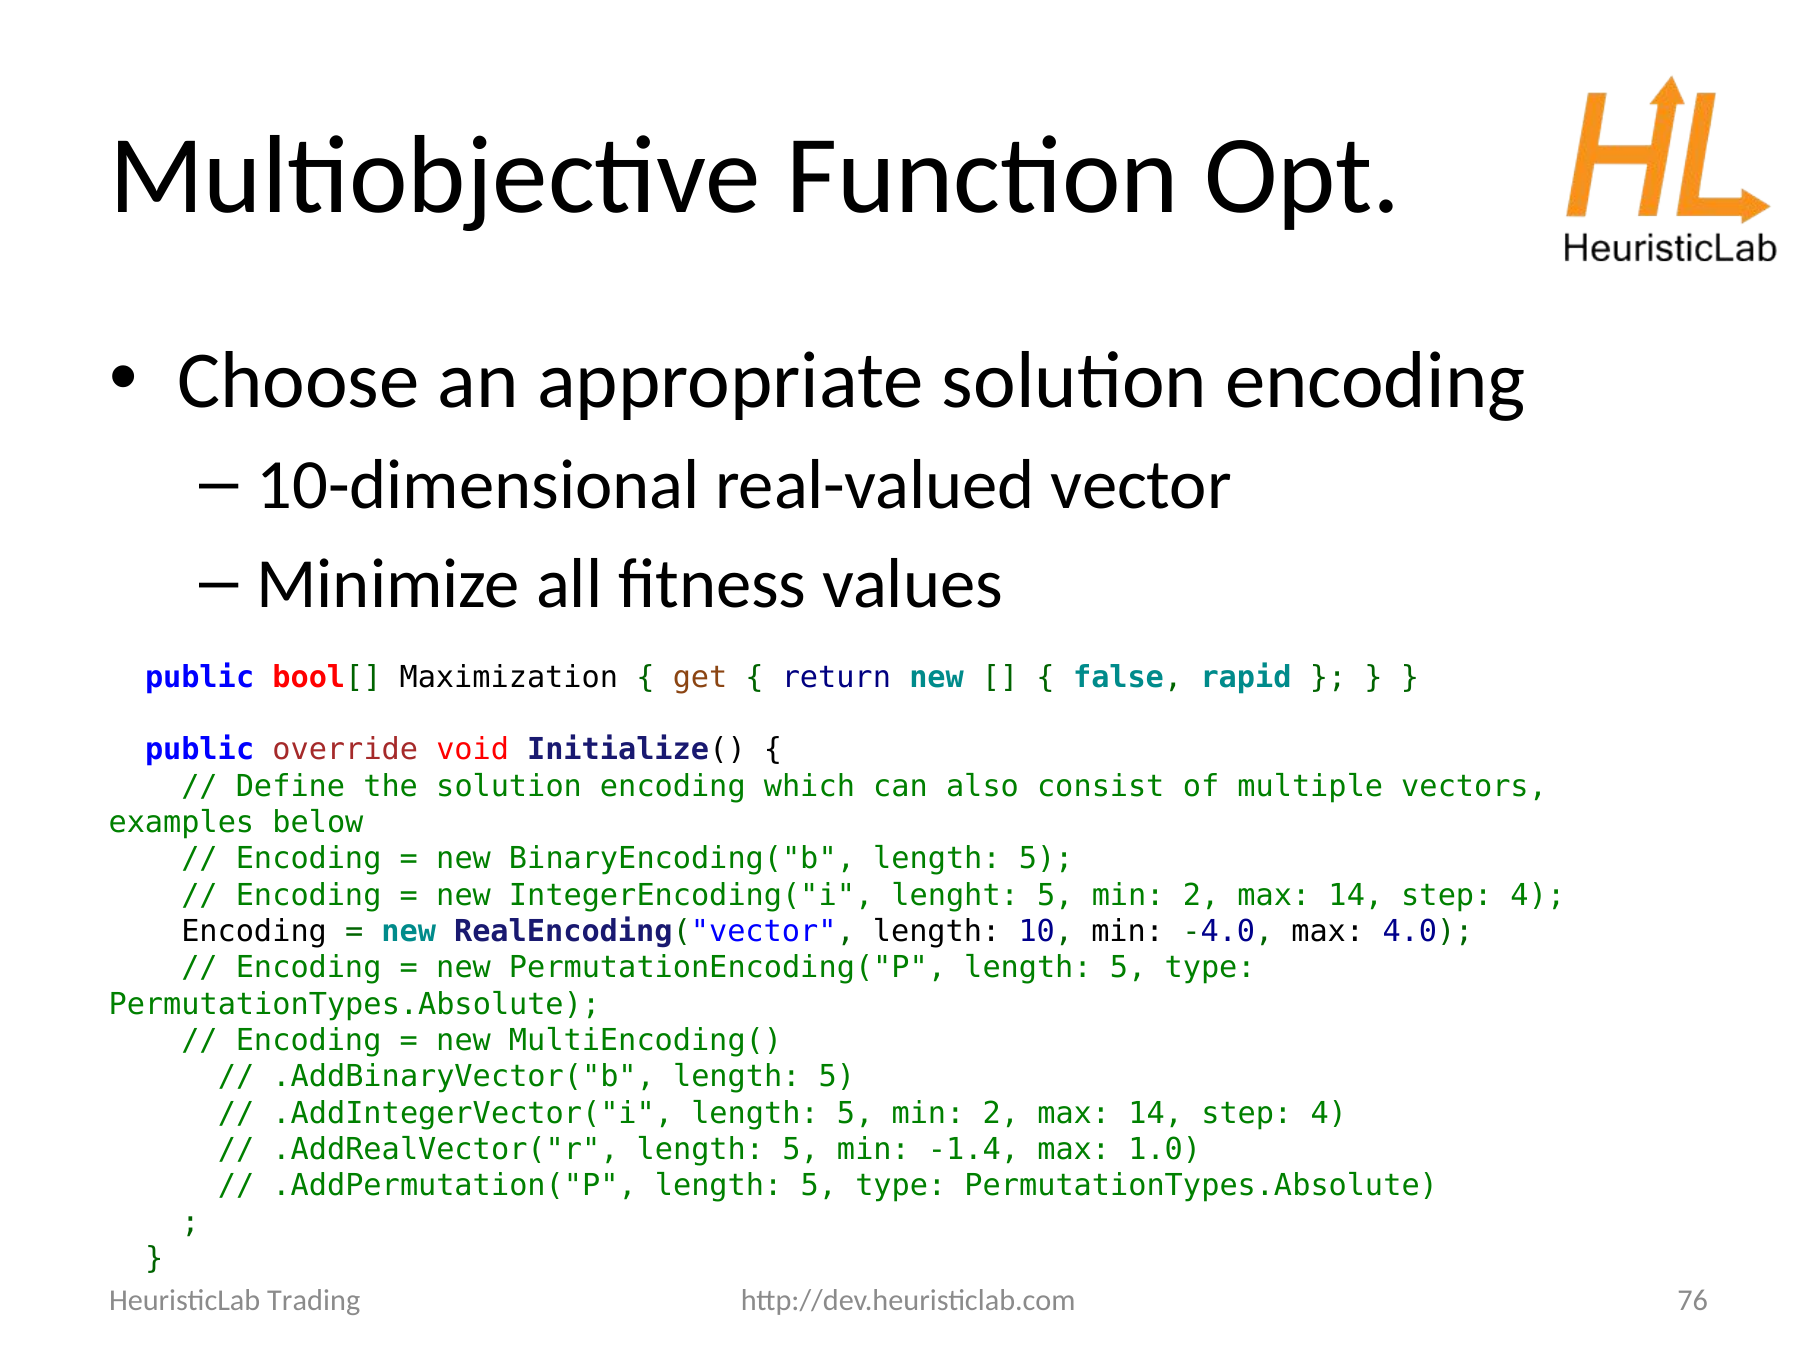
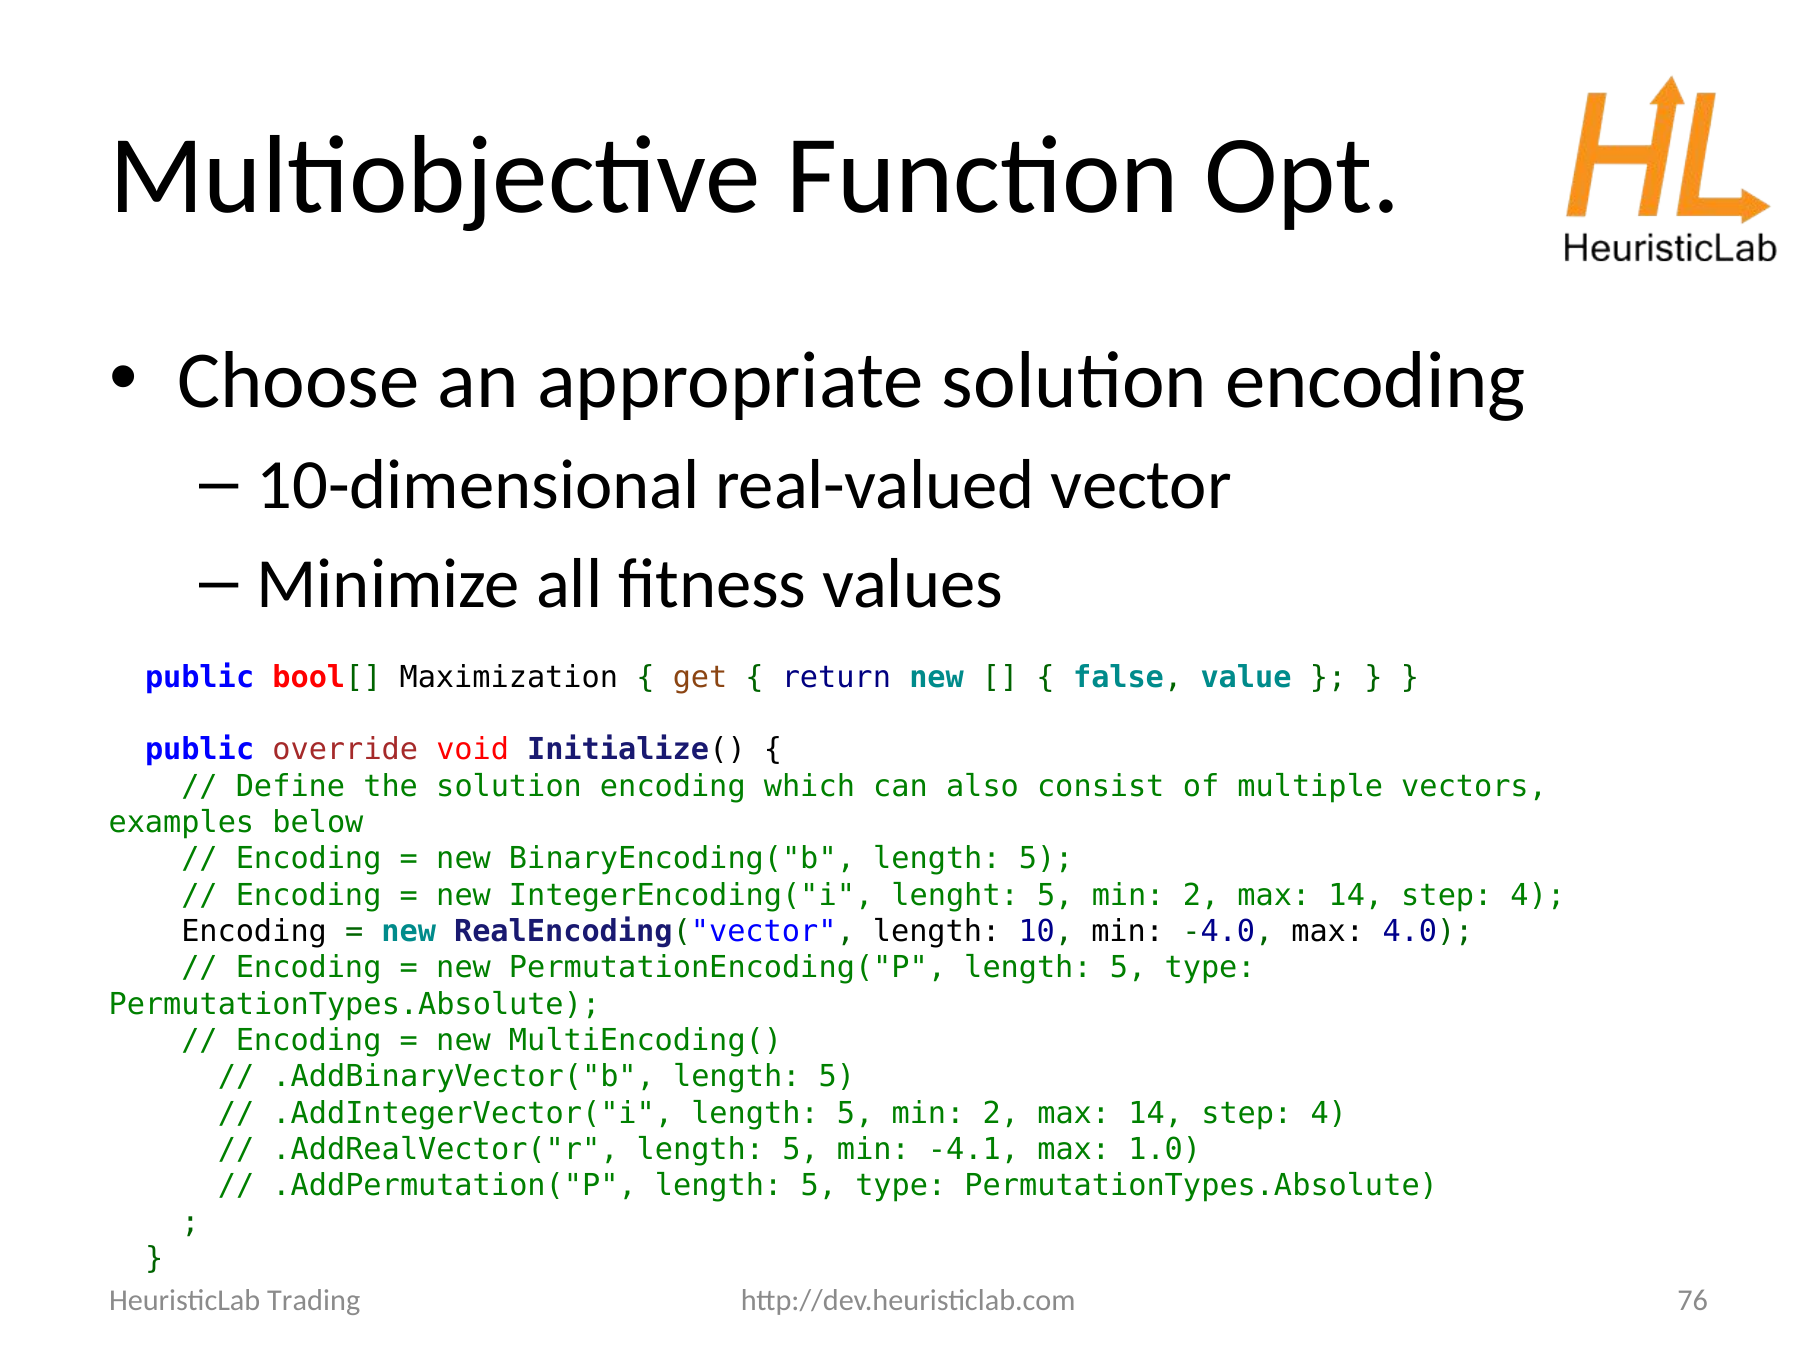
rapid: rapid -> value
-1.4: -1.4 -> -4.1
